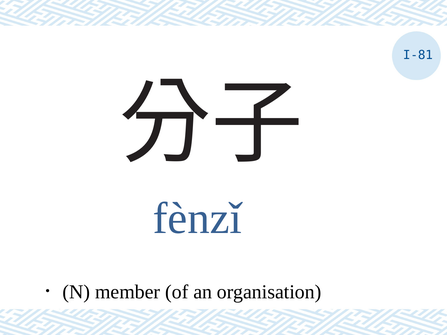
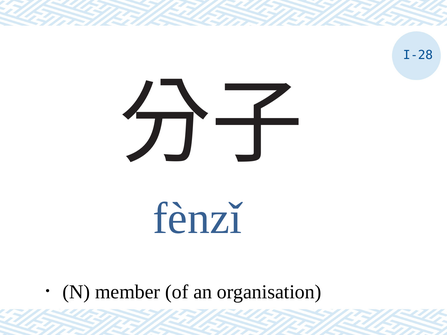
I-81: I-81 -> I-28
